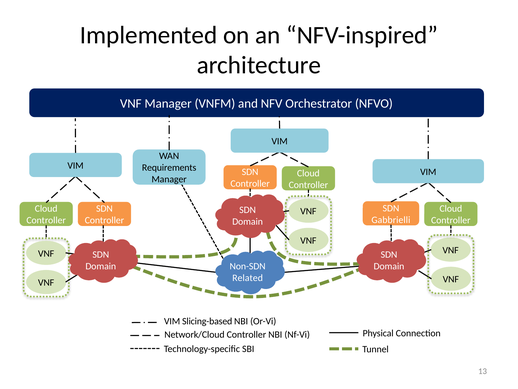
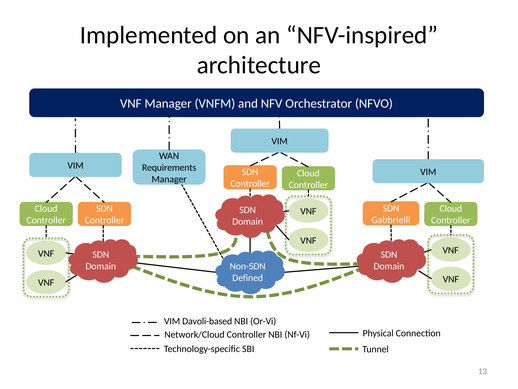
Related: Related -> Defined
Slicing-based: Slicing-based -> Davoli-based
